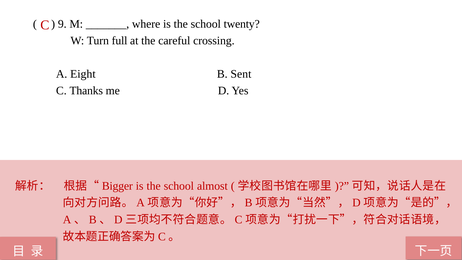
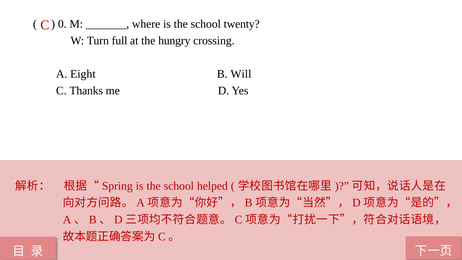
9: 9 -> 0
careful: careful -> hungry
Sent: Sent -> Will
Bigger: Bigger -> Spring
almost: almost -> helped
